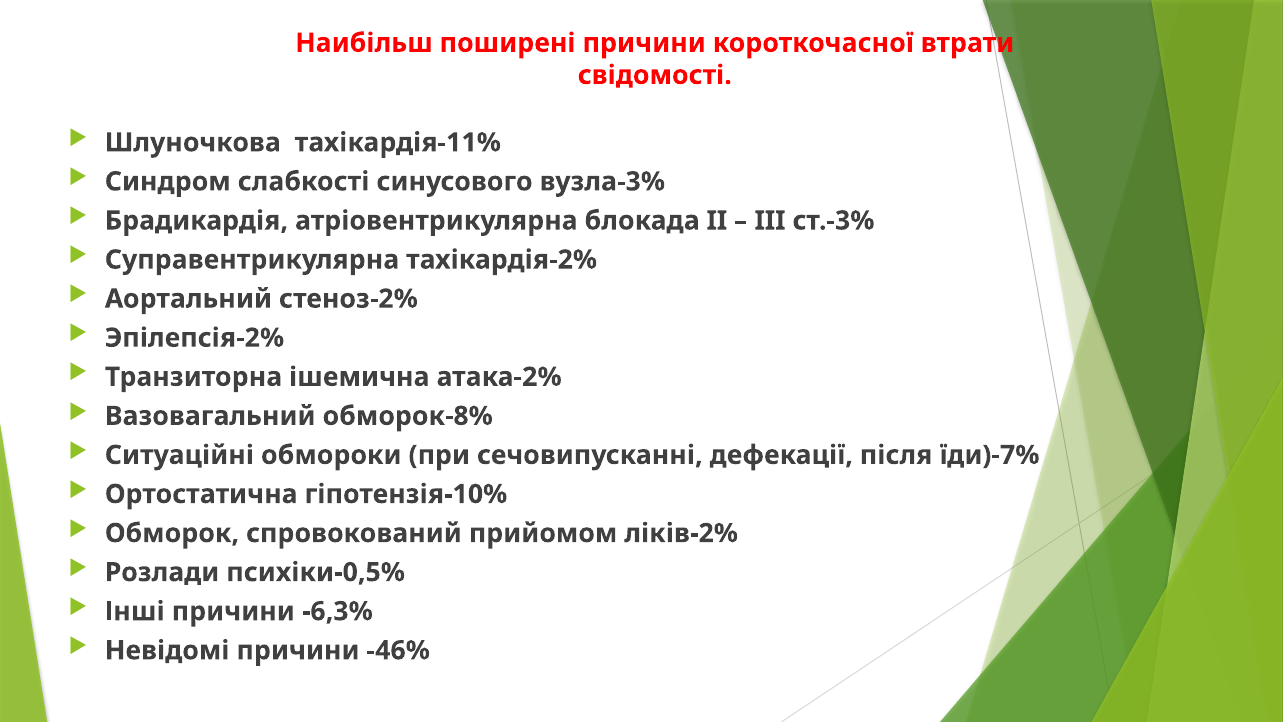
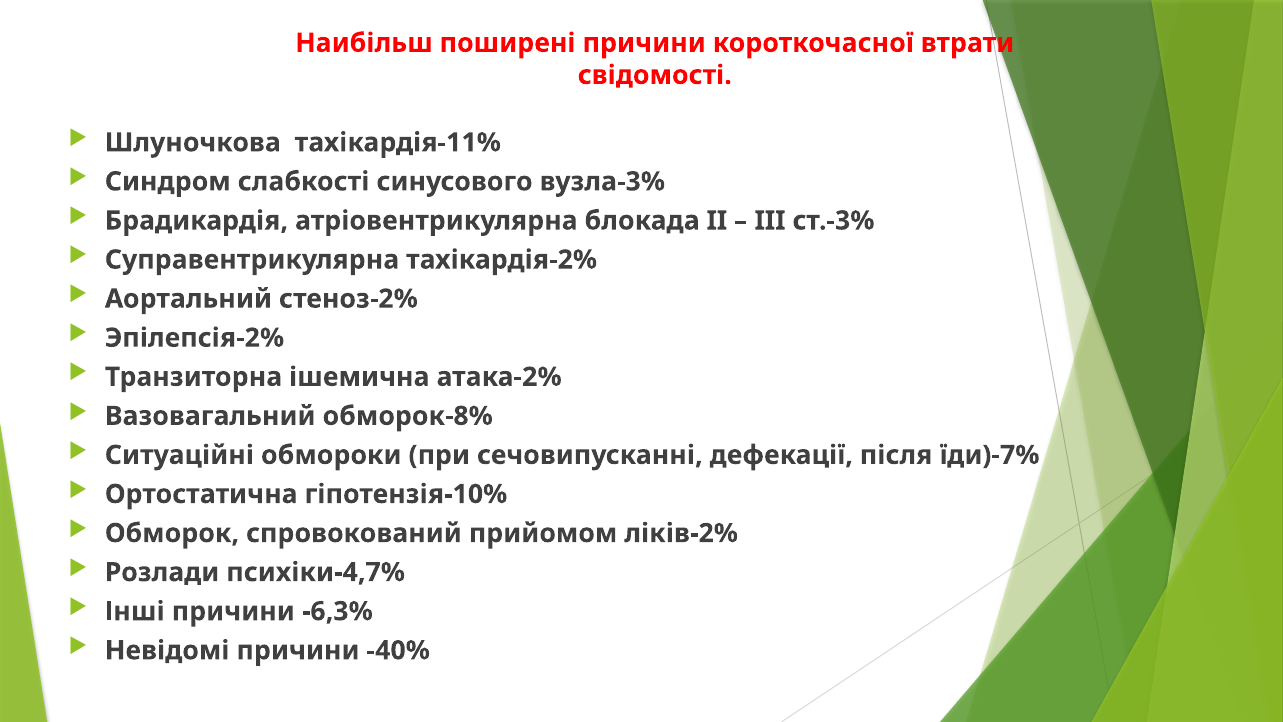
психіки-0,5%: психіки-0,5% -> психіки-4,7%
-46%: -46% -> -40%
